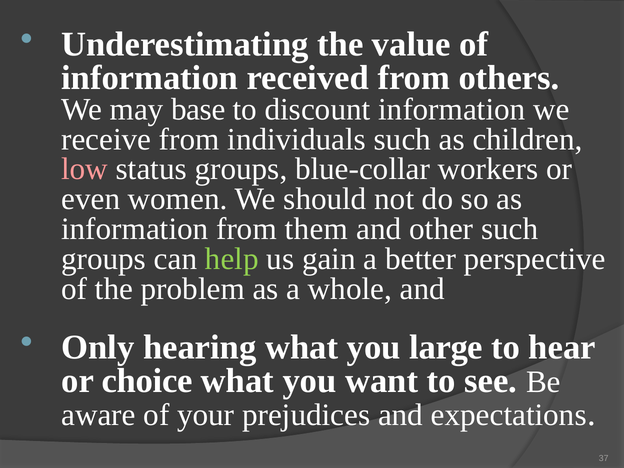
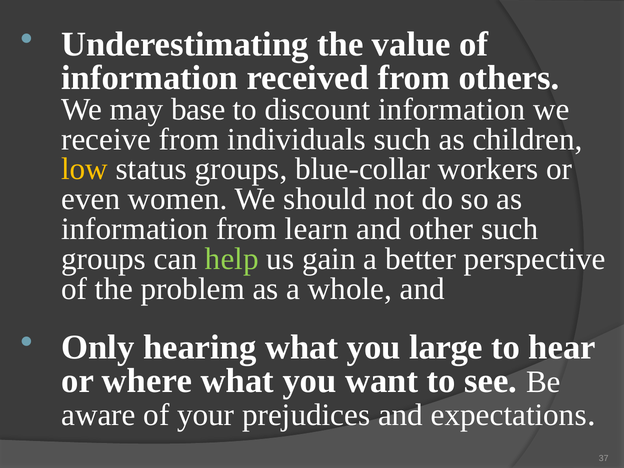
low colour: pink -> yellow
them: them -> learn
choice: choice -> where
